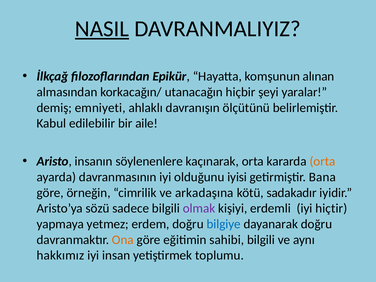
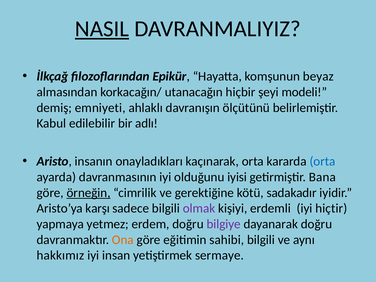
alınan: alınan -> beyaz
yaralar: yaralar -> modeli
aile: aile -> adlı
söylenenlere: söylenenlere -> onayladıkları
orta at (322, 161) colour: orange -> blue
örneğin underline: none -> present
arkadaşına: arkadaşına -> gerektiğine
sözü: sözü -> karşı
bilgiye colour: blue -> purple
toplumu: toplumu -> sermaye
